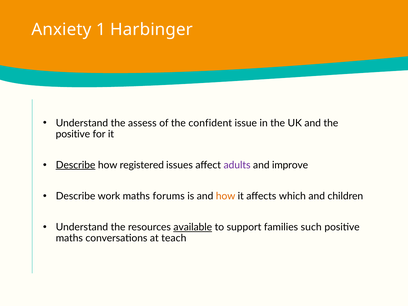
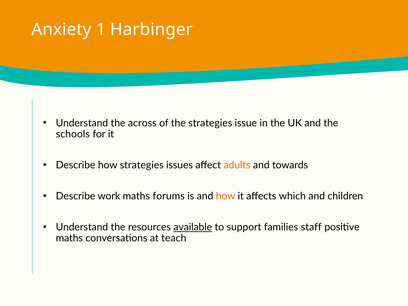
assess: assess -> across
the confident: confident -> strategies
positive at (73, 134): positive -> schools
Describe at (76, 165) underline: present -> none
how registered: registered -> strategies
adults colour: purple -> orange
improve: improve -> towards
such: such -> staff
